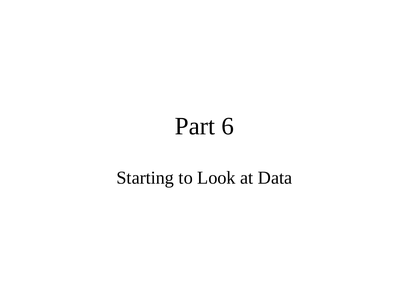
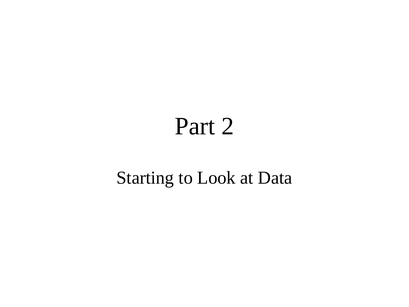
6: 6 -> 2
